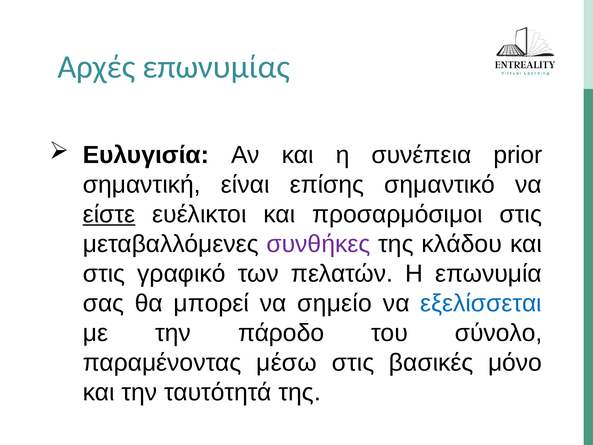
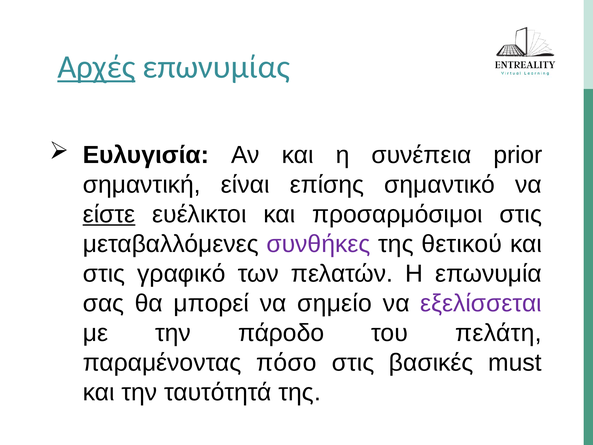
Αρχές underline: none -> present
κλάδου: κλάδου -> θετικού
εξελίσσεται colour: blue -> purple
σύνολο: σύνολο -> πελάτη
μέσω: μέσω -> πόσο
μόνο: μόνο -> must
